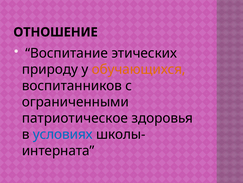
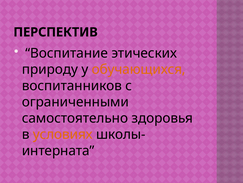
ОТНОШЕНИЕ: ОТНОШЕНИЕ -> ПЕРСПЕКТИВ
патриотическое: патриотическое -> самостоятельно
условиях colour: blue -> orange
